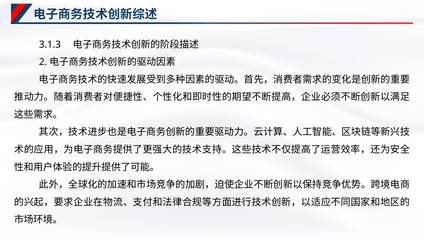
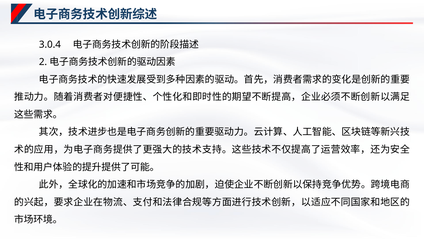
3.1.3: 3.1.3 -> 3.0.4
